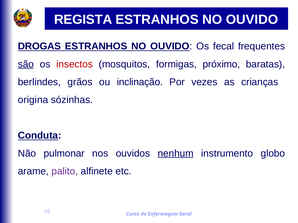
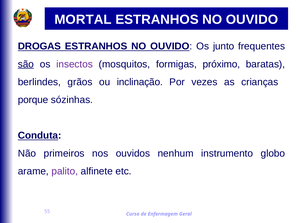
REGISTA: REGISTA -> MORTAL
fecal: fecal -> junto
insectos colour: red -> purple
origina: origina -> porque
pulmonar: pulmonar -> primeiros
nenhum underline: present -> none
